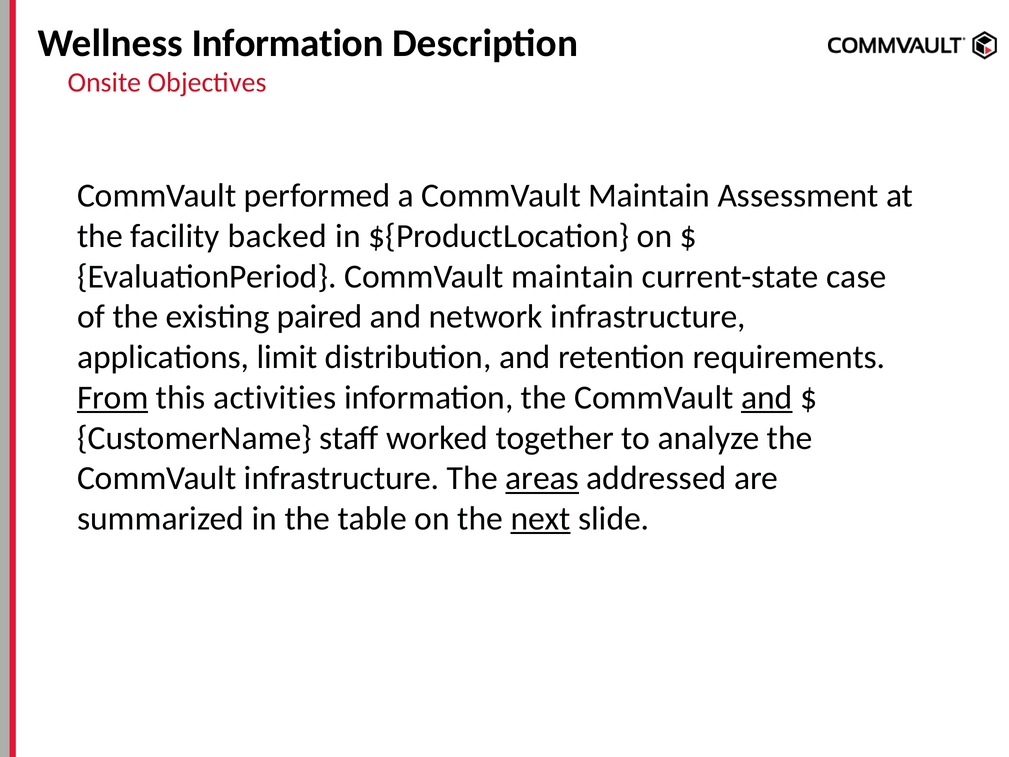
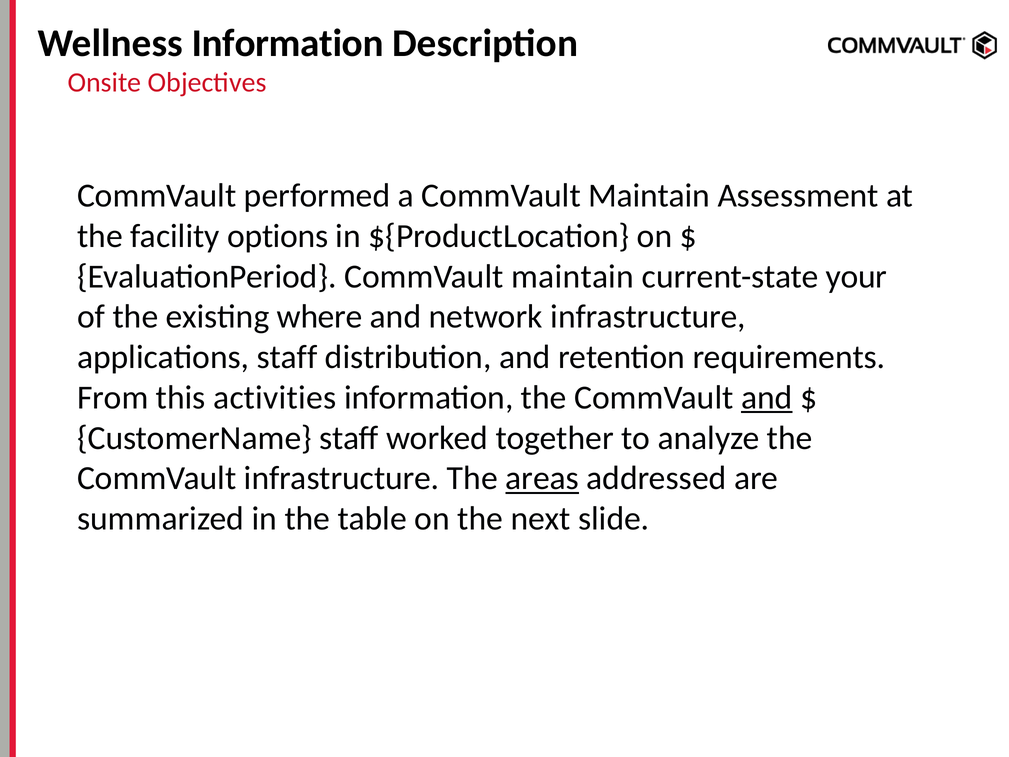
backed: backed -> options
case: case -> your
paired: paired -> where
applications limit: limit -> staff
From underline: present -> none
next underline: present -> none
